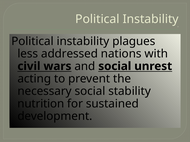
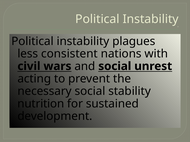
addressed: addressed -> consistent
